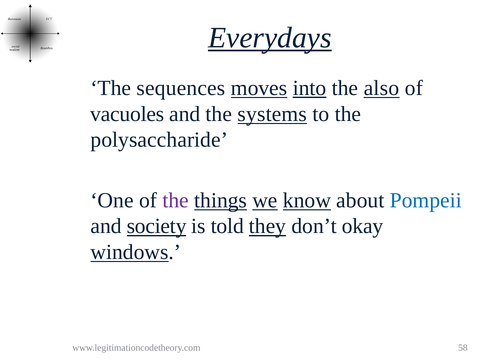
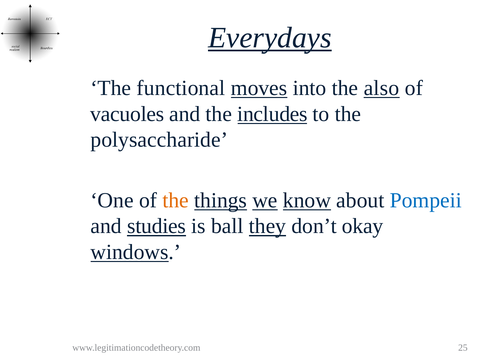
sequences: sequences -> functional
into underline: present -> none
systems: systems -> includes
the at (176, 201) colour: purple -> orange
society: society -> studies
told: told -> ball
58: 58 -> 25
